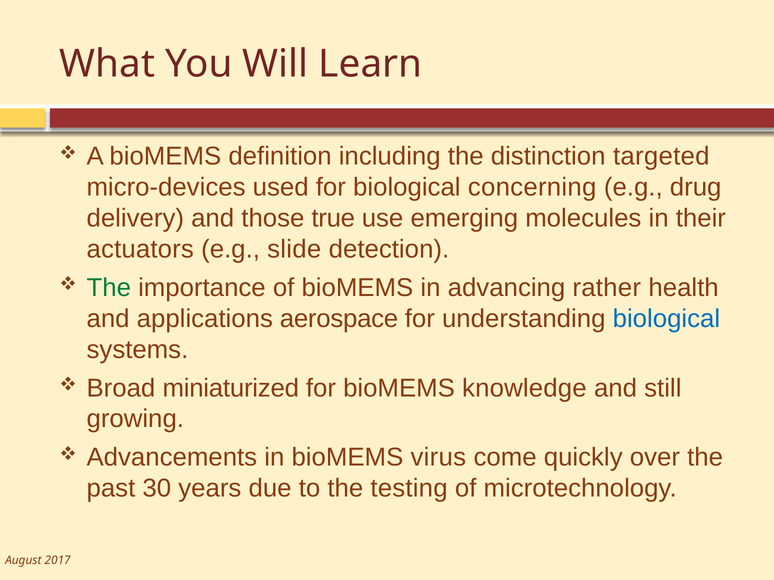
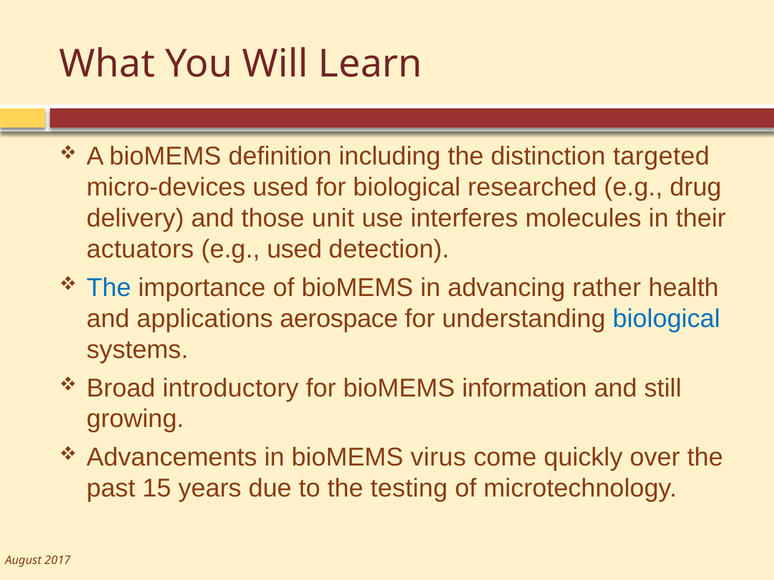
concerning: concerning -> researched
true: true -> unit
emerging: emerging -> interferes
e.g slide: slide -> used
The at (109, 288) colour: green -> blue
miniaturized: miniaturized -> introductory
knowledge: knowledge -> information
30: 30 -> 15
